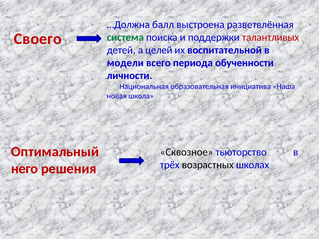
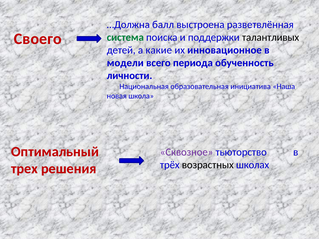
талантливых colour: red -> black
целей: целей -> какие
воспитательной: воспитательной -> инновационное
обученности: обученности -> обученность
Сквозное colour: black -> purple
него: него -> трех
